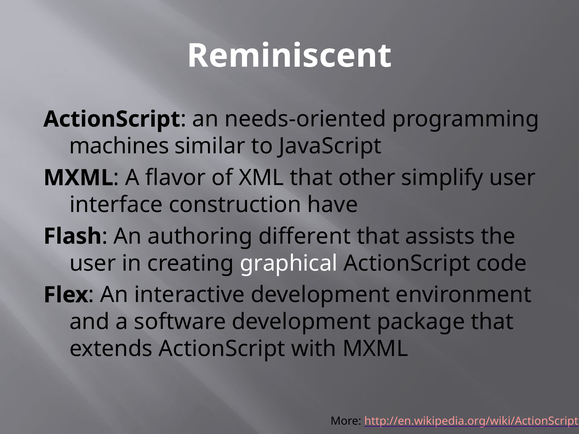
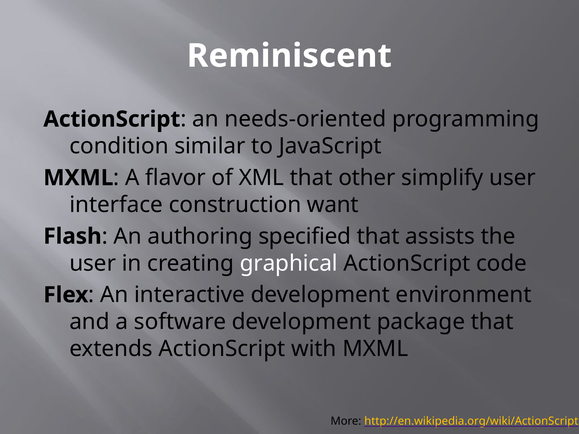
machines: machines -> condition
have: have -> want
different: different -> specified
http://en.wikipedia.org/wiki/ActionScript colour: pink -> yellow
